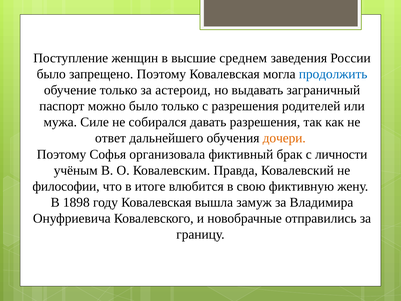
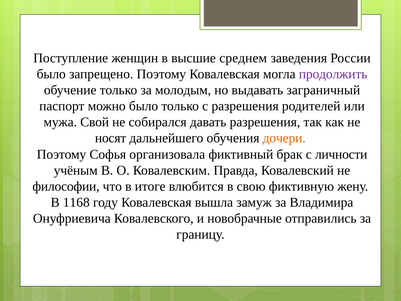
продолжить colour: blue -> purple
астероид: астероид -> молодым
Силе: Силе -> Свой
ответ: ответ -> носят
1898: 1898 -> 1168
